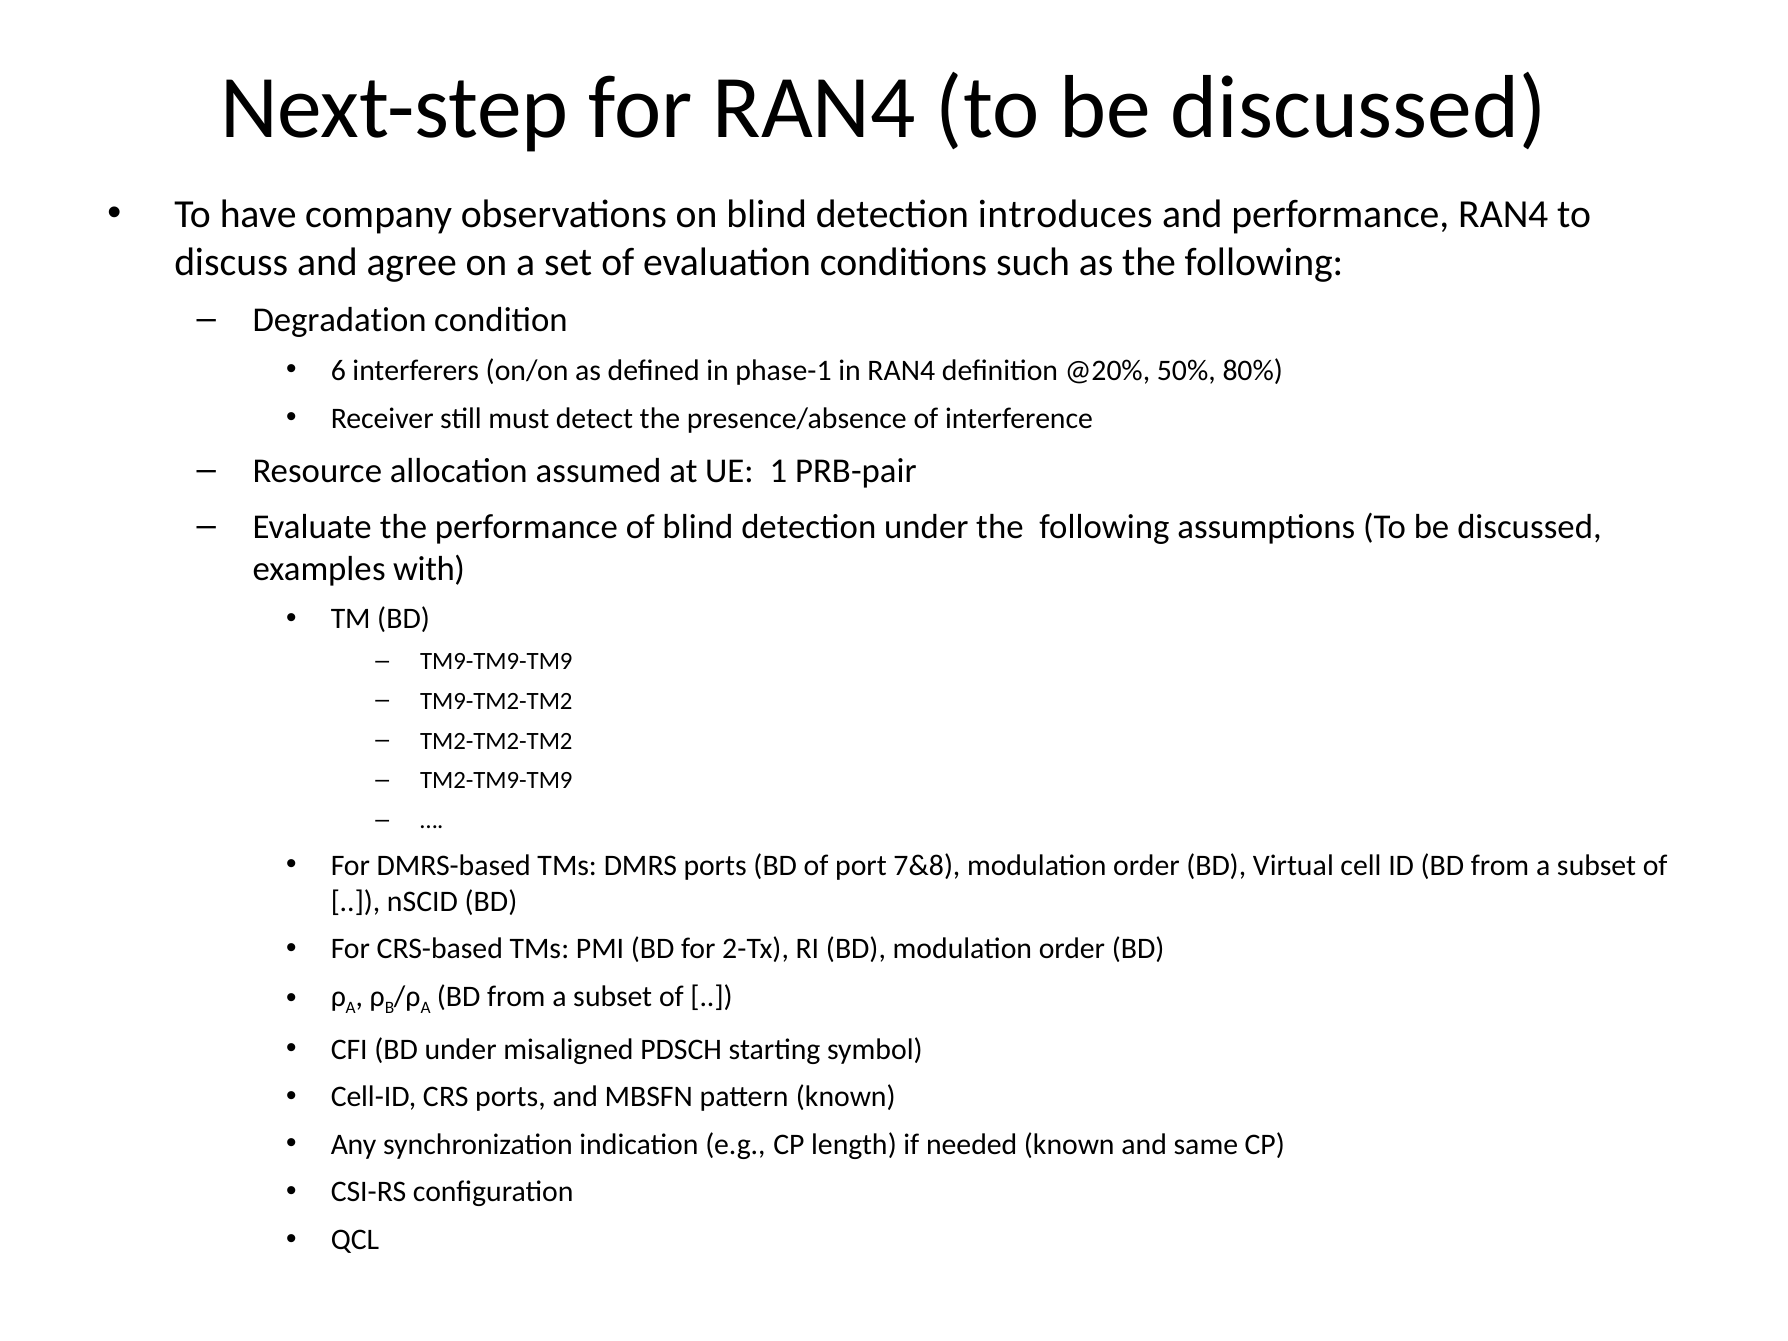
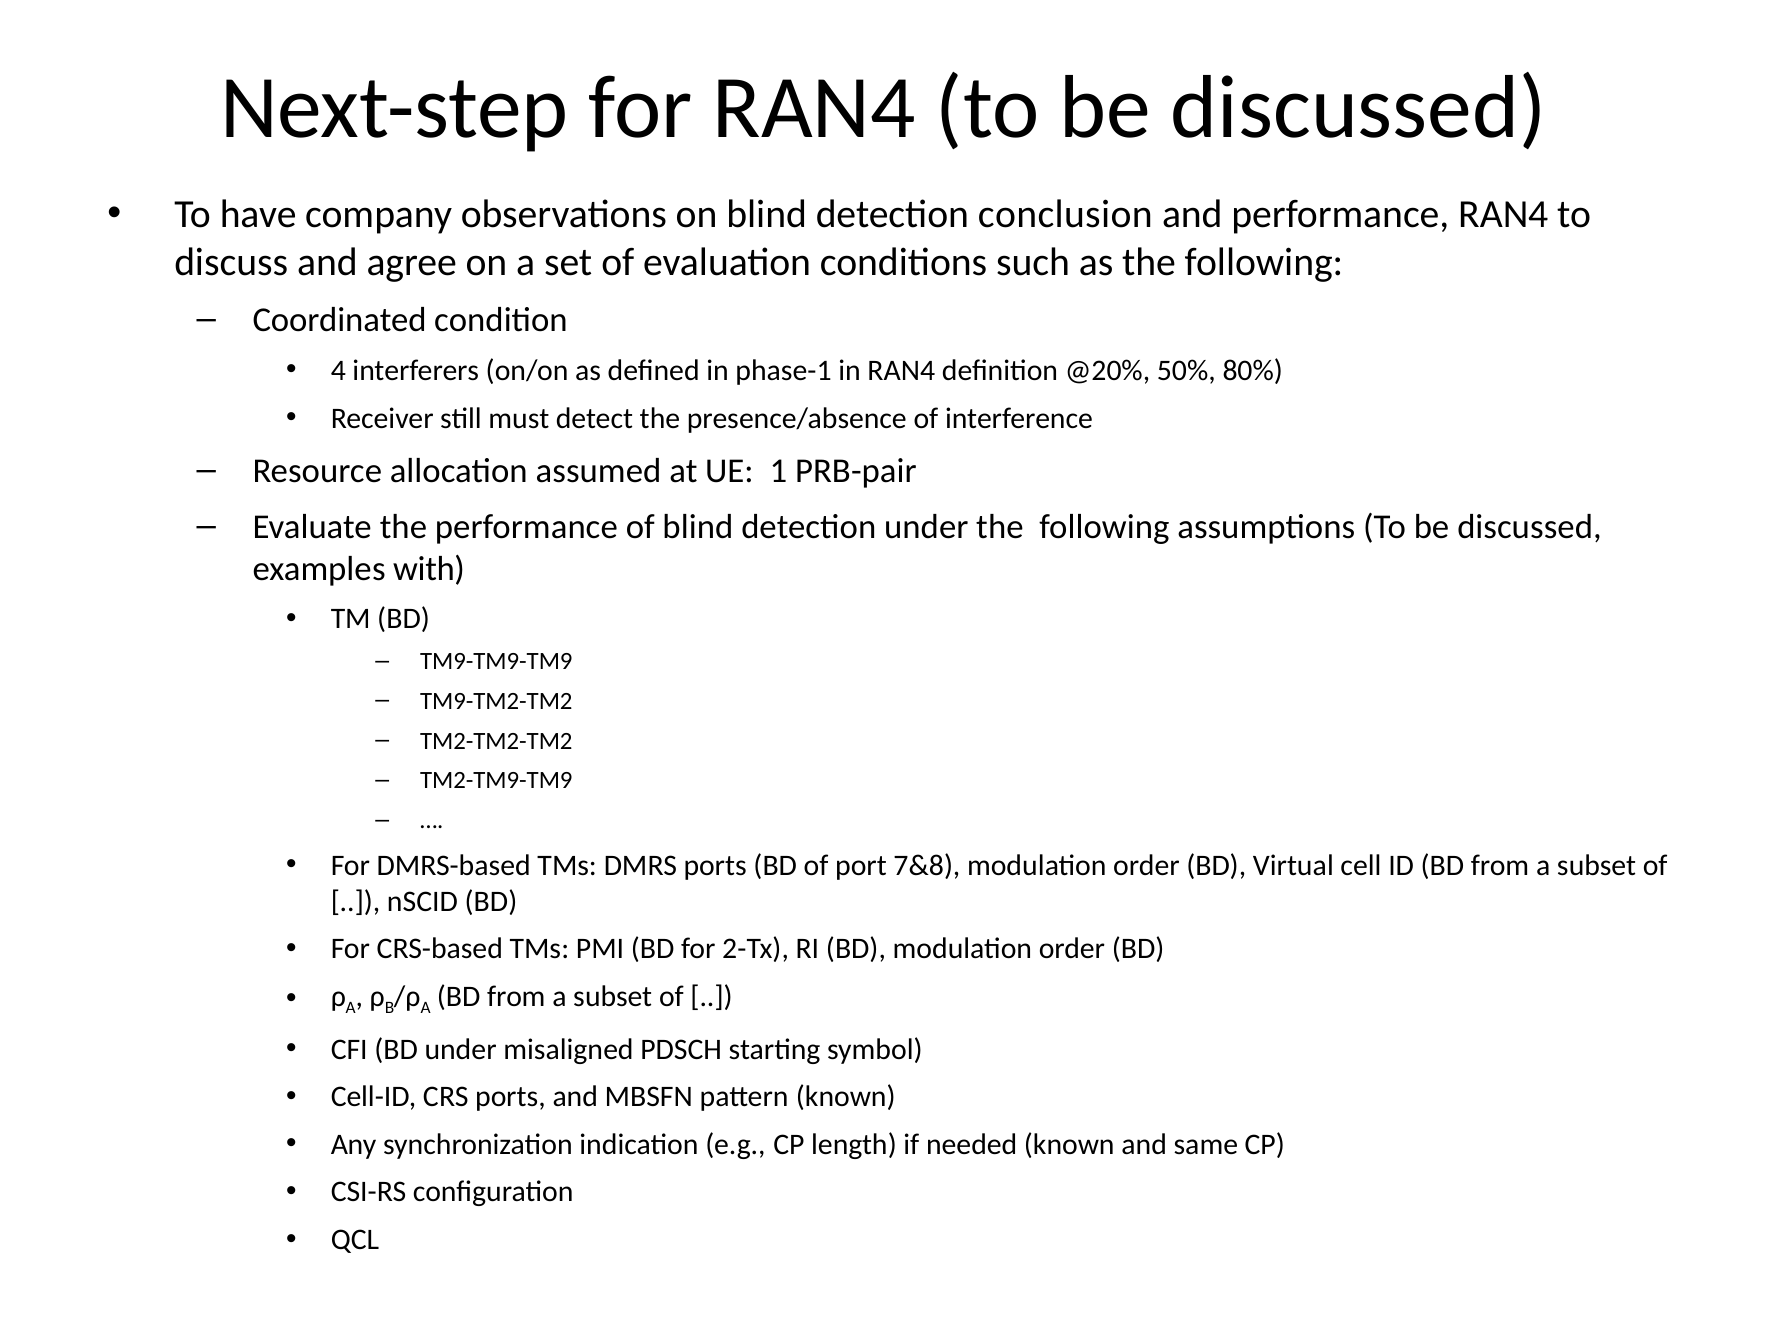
introduces: introduces -> conclusion
Degradation: Degradation -> Coordinated
6: 6 -> 4
